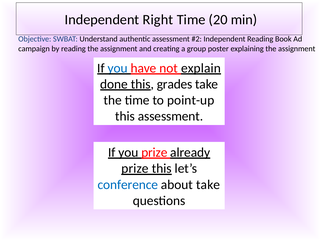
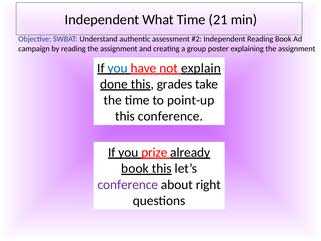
Right: Right -> What
20: 20 -> 21
this assessment: assessment -> conference
prize at (135, 168): prize -> book
conference at (128, 184) colour: blue -> purple
about take: take -> right
